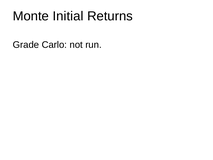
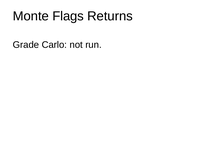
Initial: Initial -> Flags
